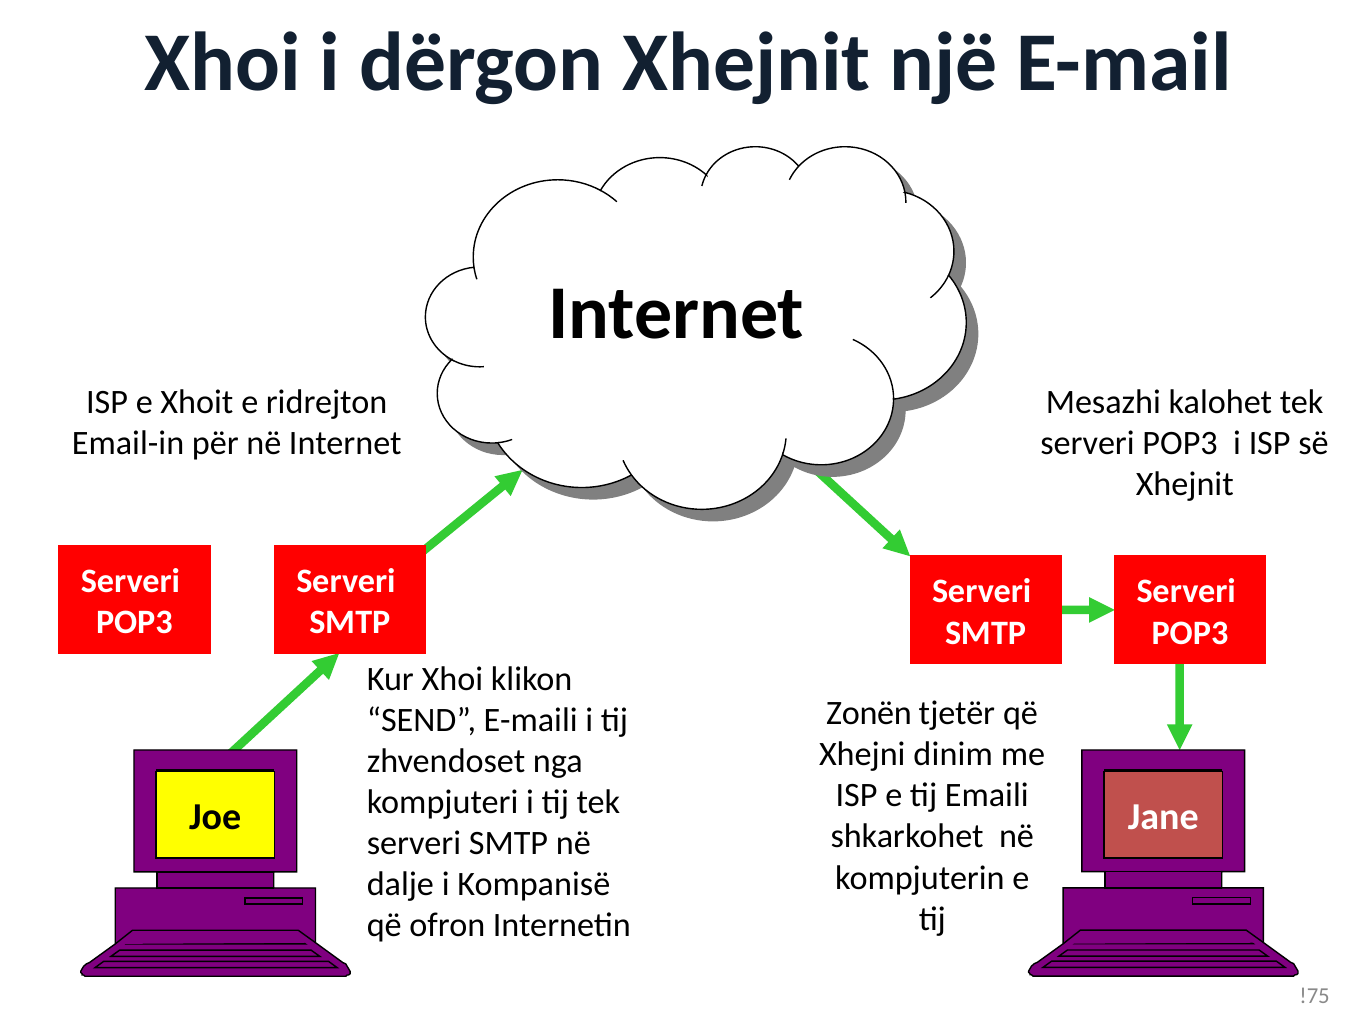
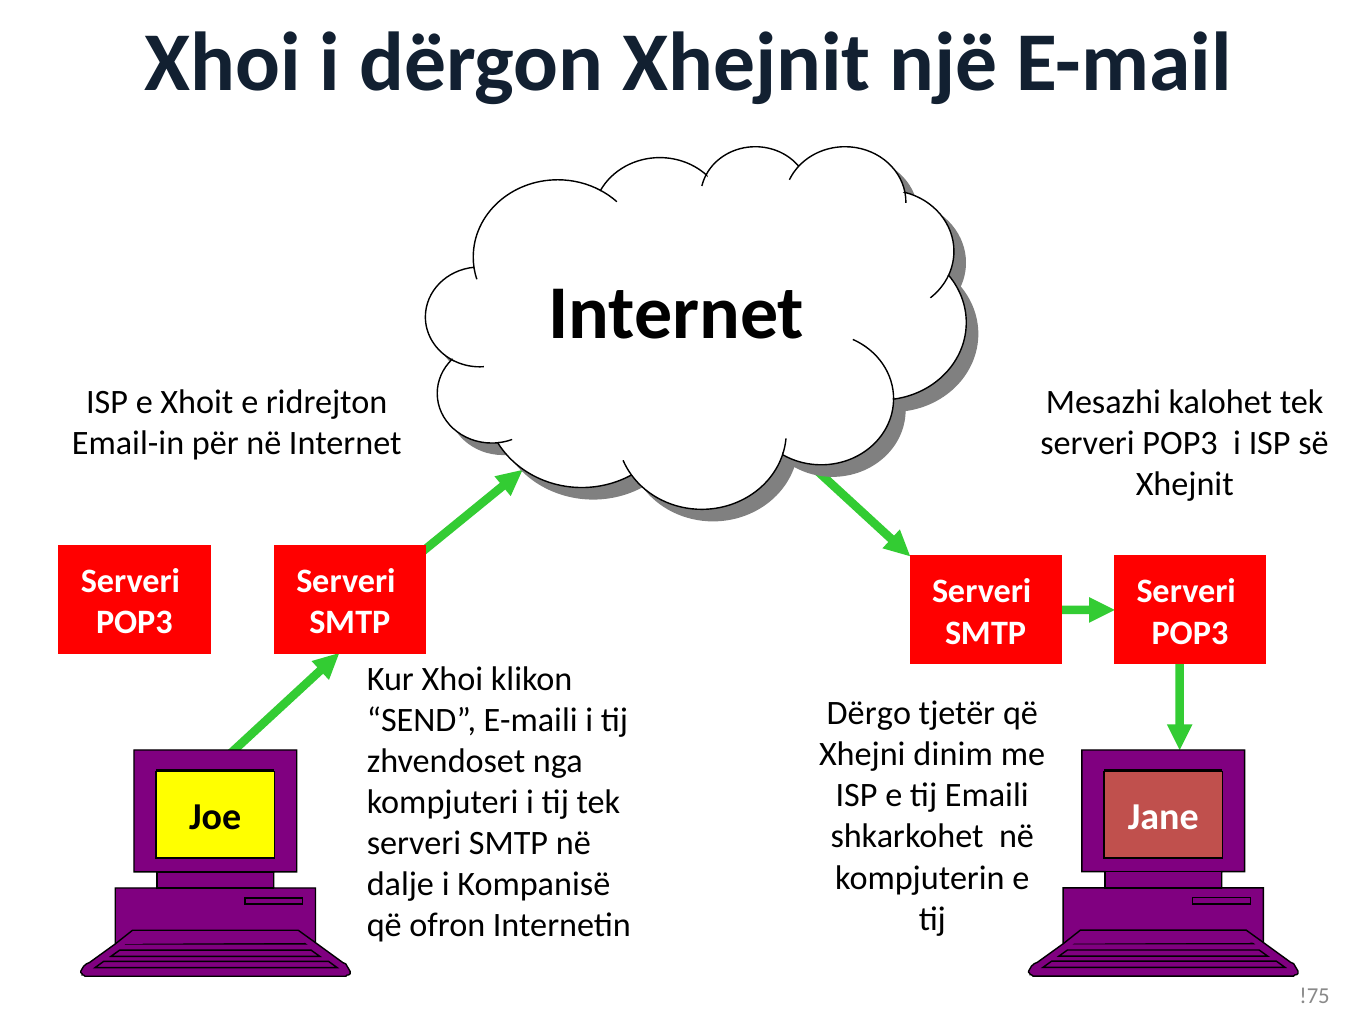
Zonën: Zonën -> Dërgo
